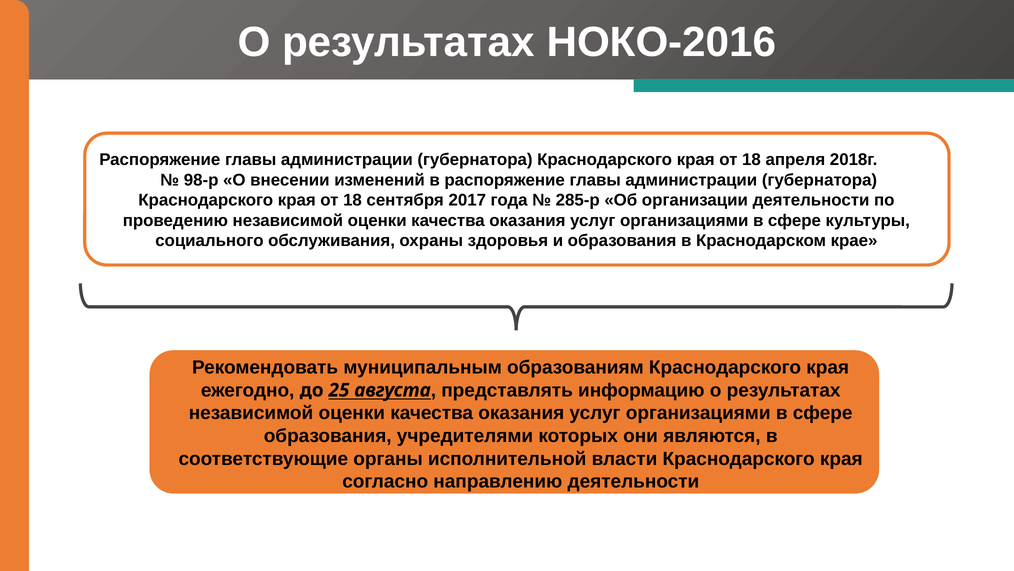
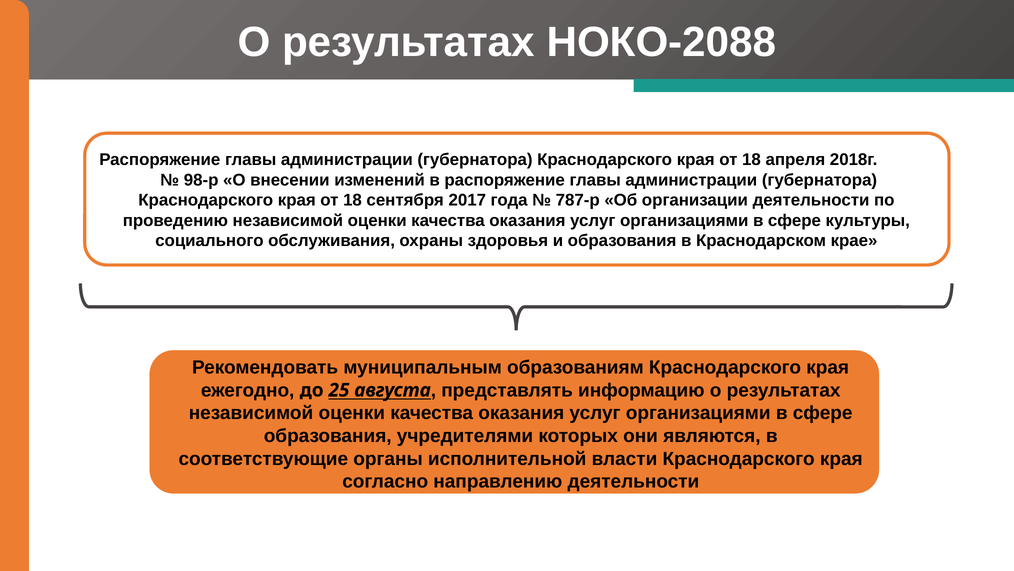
НОКО-2016: НОКО-2016 -> НОКО-2088
285-р: 285-р -> 787-р
